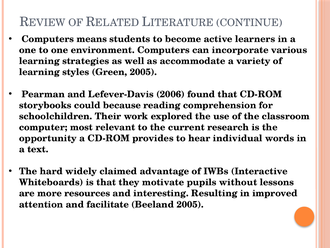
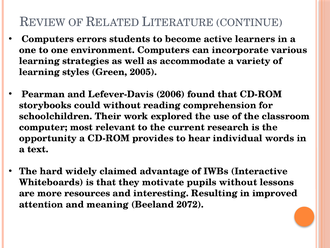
means: means -> errors
could because: because -> without
facilitate: facilitate -> meaning
Beeland 2005: 2005 -> 2072
